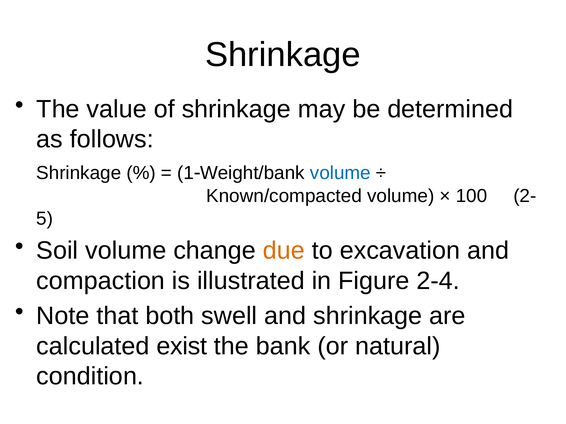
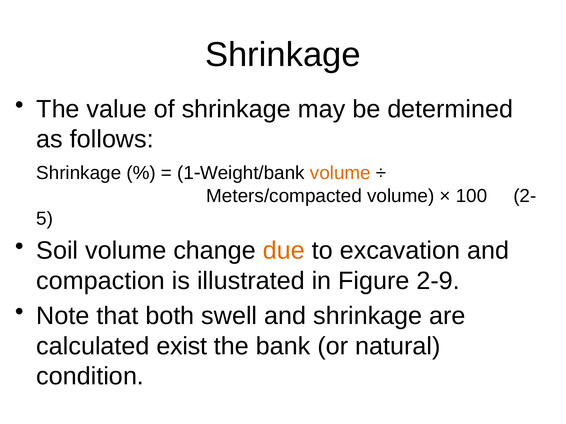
volume at (340, 173) colour: blue -> orange
Known/compacted: Known/compacted -> Meters/compacted
2-4: 2-4 -> 2-9
